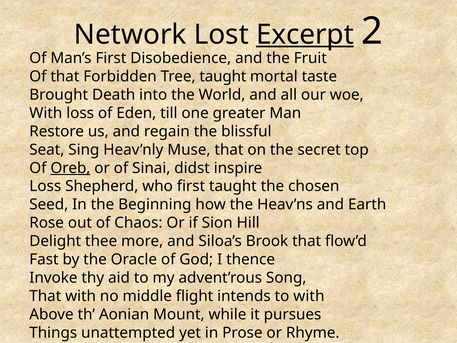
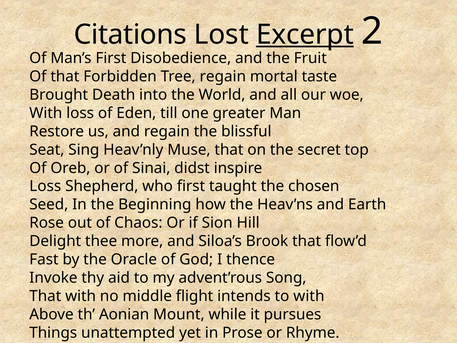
Network: Network -> Citations
Tree taught: taught -> regain
Oreb underline: present -> none
